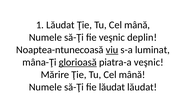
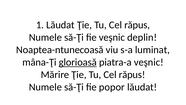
mână at (137, 25): mână -> răpus
viu underline: present -> none
mână at (132, 74): mână -> răpus
fie lăudat: lăudat -> popor
